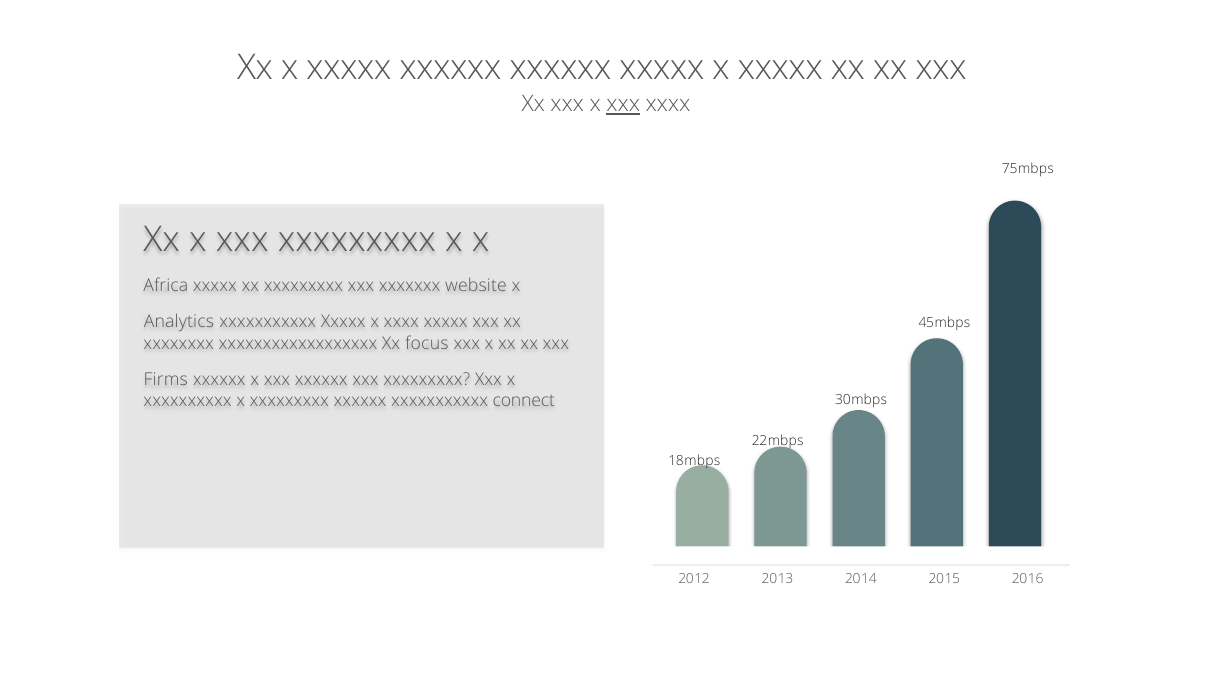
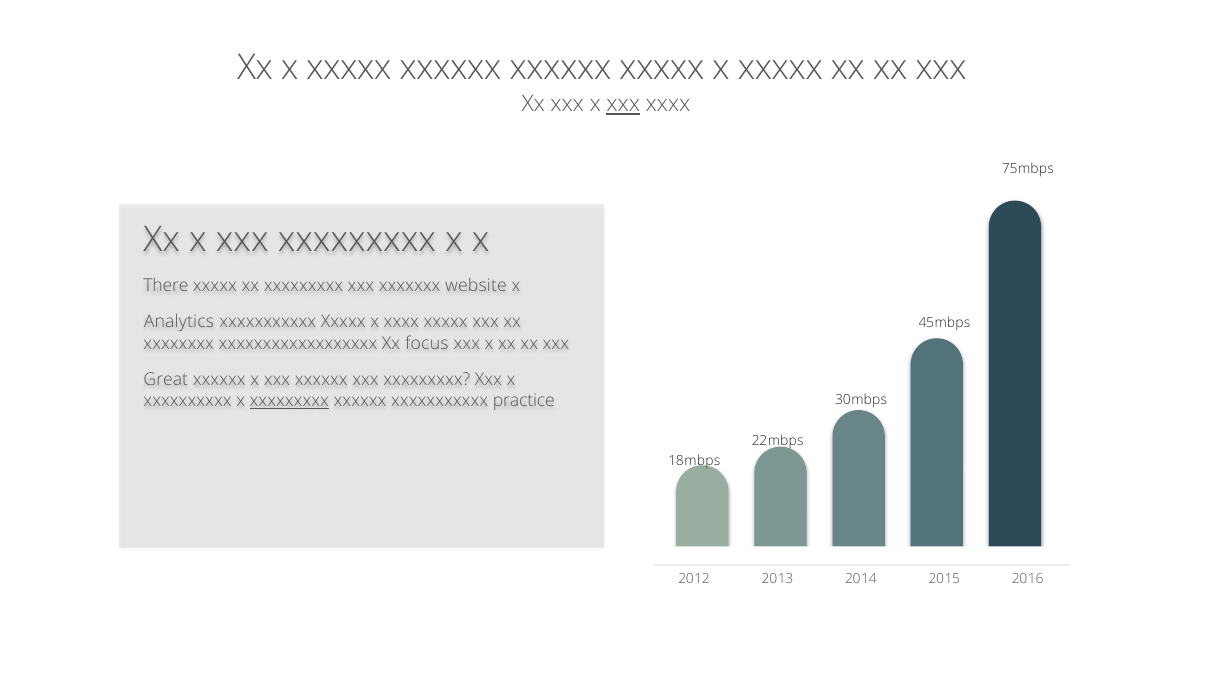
Africa: Africa -> There
Firms: Firms -> Great
xxxxxxxxx at (289, 401) underline: none -> present
connect: connect -> practice
